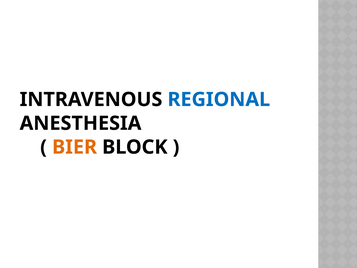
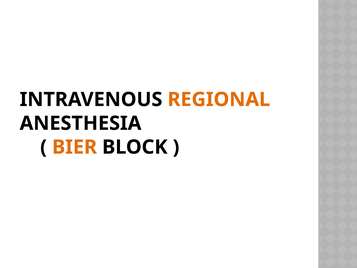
REGIONAL colour: blue -> orange
